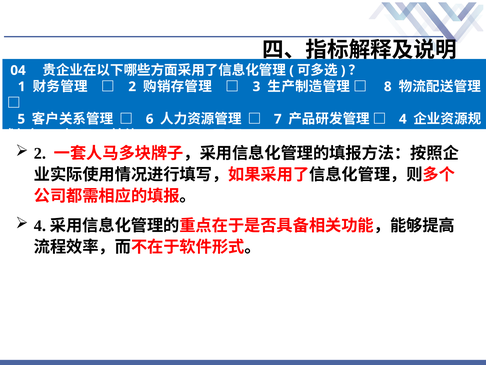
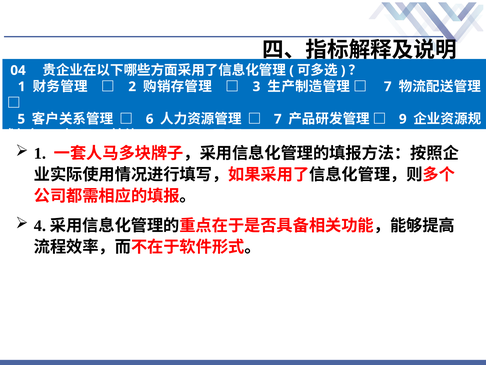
8 at (388, 87): 8 -> 7
4 at (403, 119): 4 -> 9
2 at (40, 153): 2 -> 1
